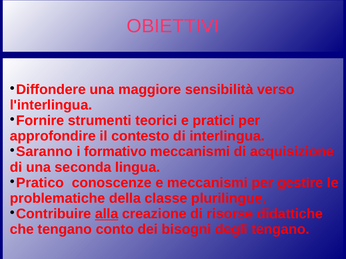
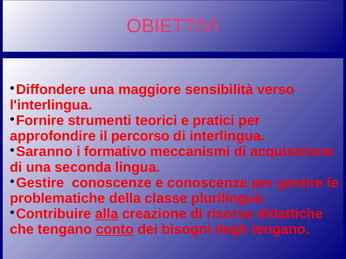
contesto: contesto -> percorso
Pratico at (40, 183): Pratico -> Gestire
e meccanismi: meccanismi -> conoscenze
conto underline: none -> present
